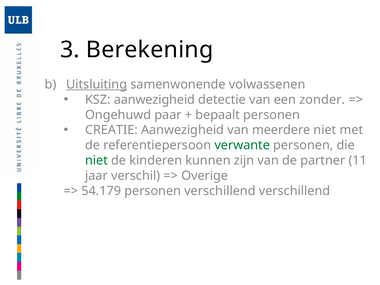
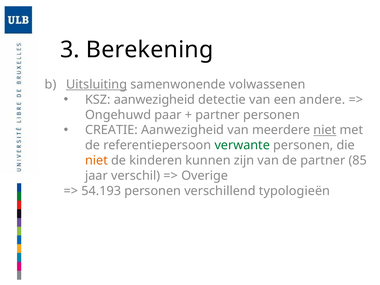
zonder: zonder -> andere
bepaalt at (218, 115): bepaalt -> partner
niet at (325, 130) underline: none -> present
niet at (97, 160) colour: green -> orange
11: 11 -> 85
54.179: 54.179 -> 54.193
verschillend verschillend: verschillend -> typologieën
